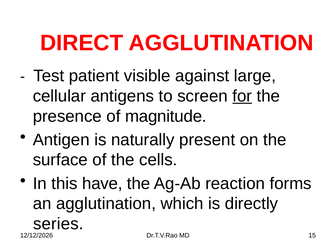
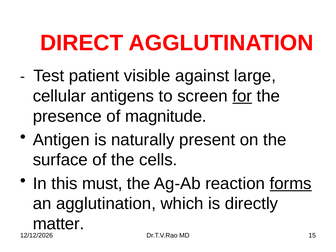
have: have -> must
forms underline: none -> present
series: series -> matter
